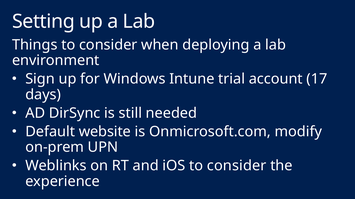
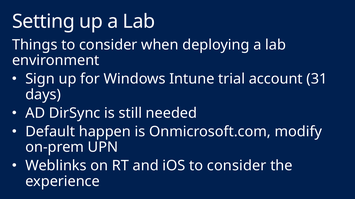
17: 17 -> 31
website: website -> happen
